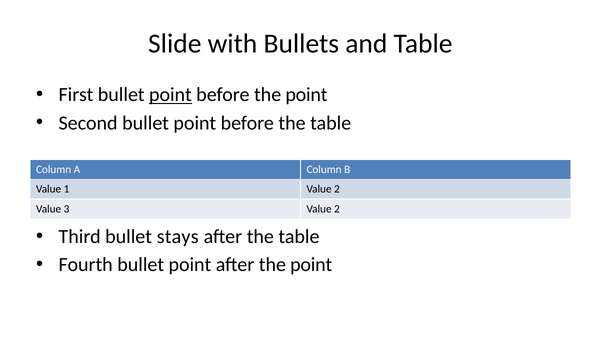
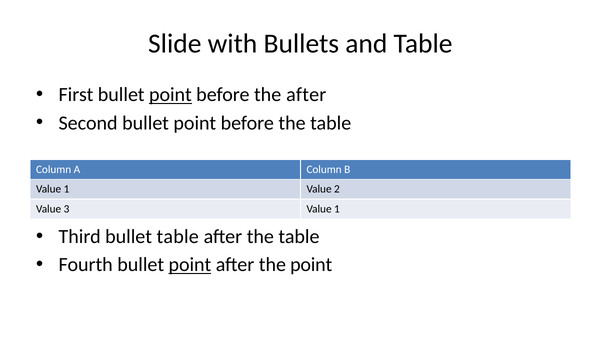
before the point: point -> after
3 Value 2: 2 -> 1
bullet stays: stays -> table
point at (190, 265) underline: none -> present
